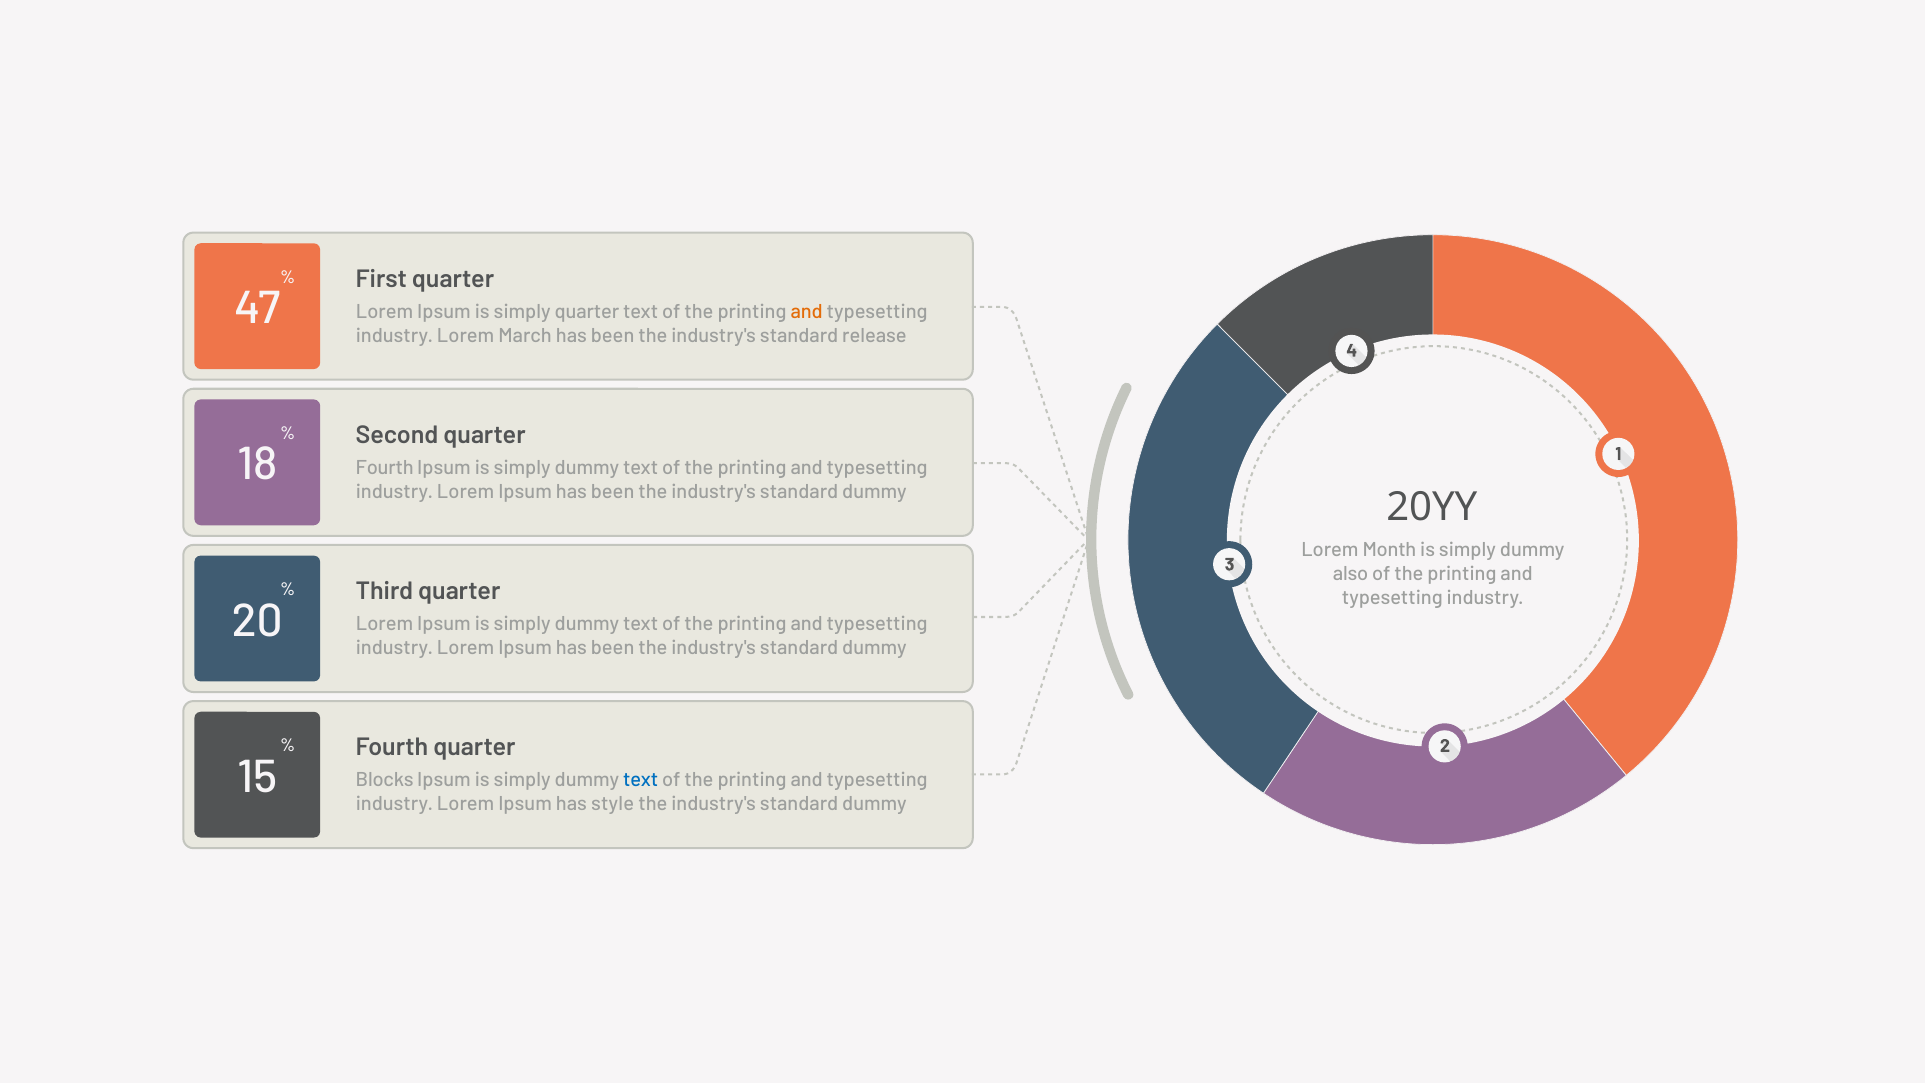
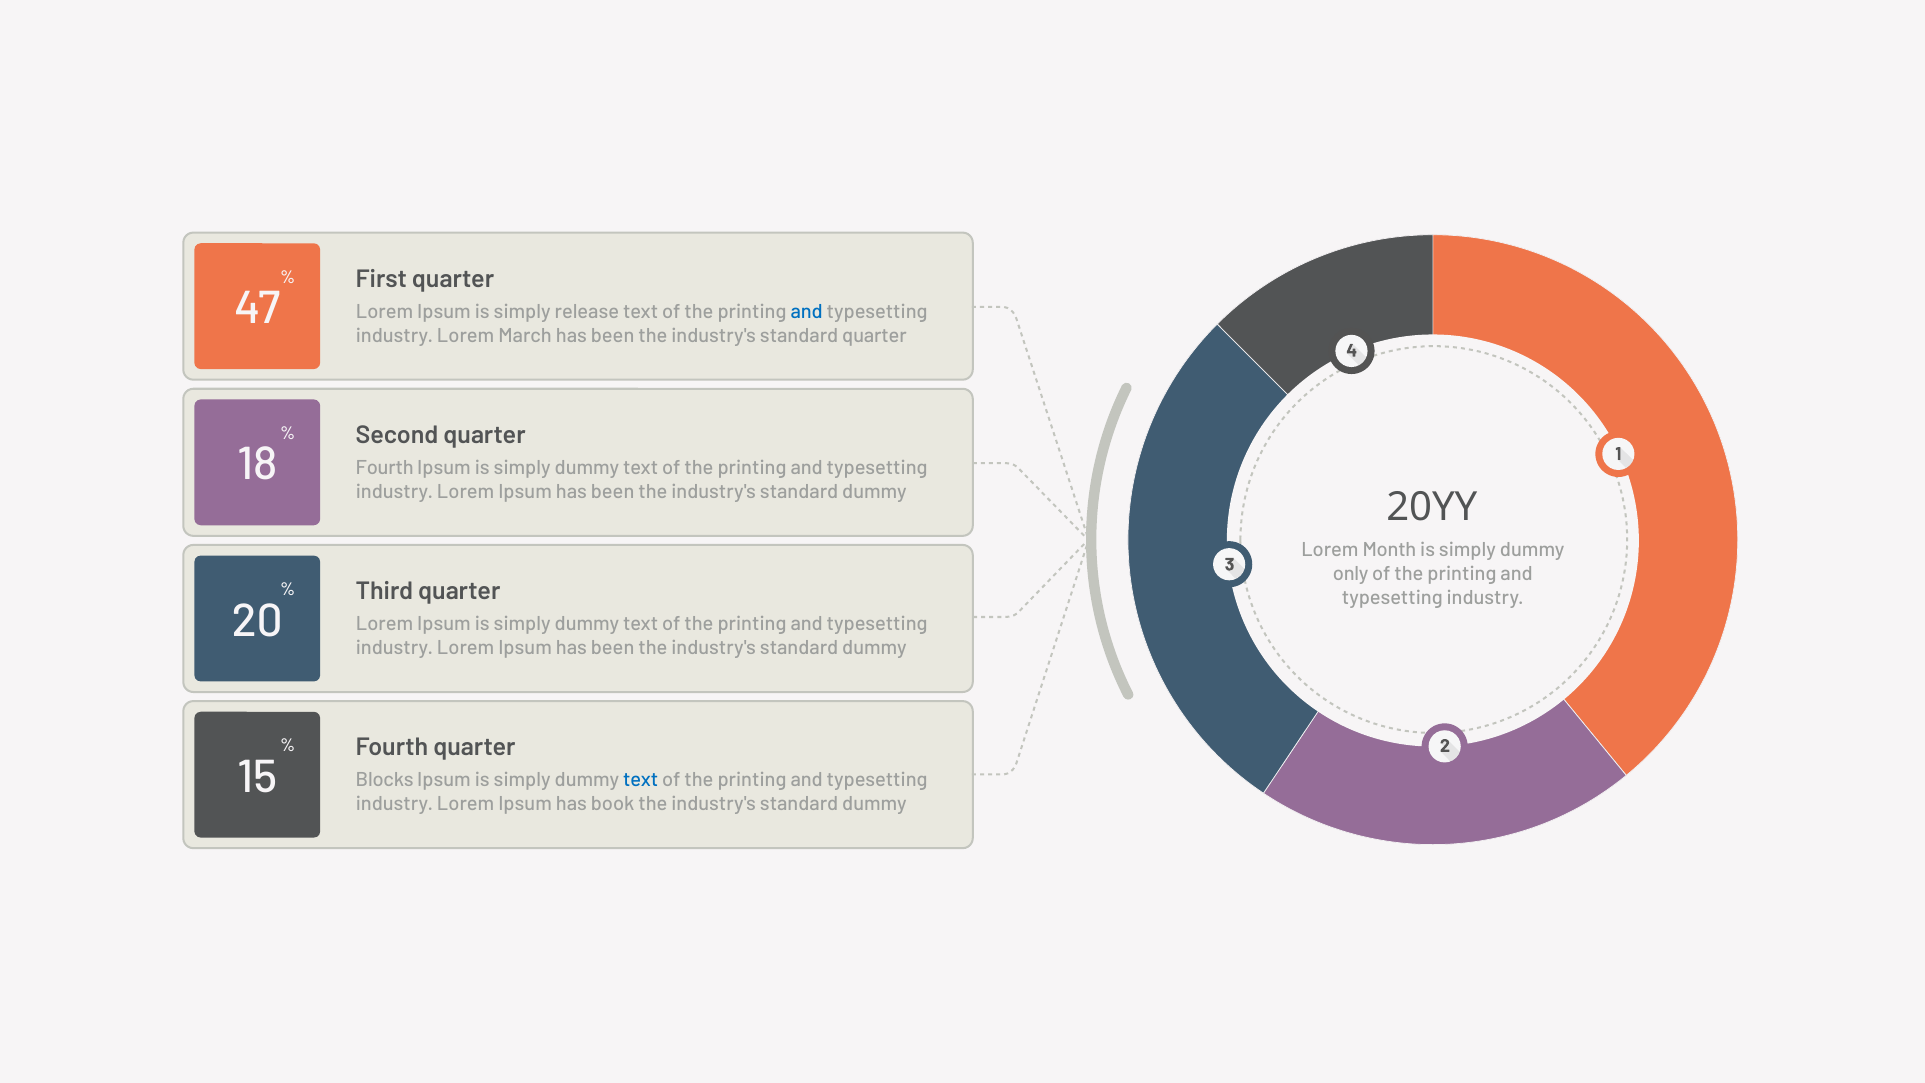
simply quarter: quarter -> release
and at (807, 312) colour: orange -> blue
standard release: release -> quarter
also: also -> only
style: style -> book
